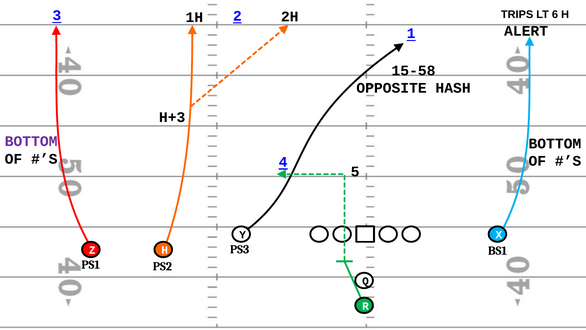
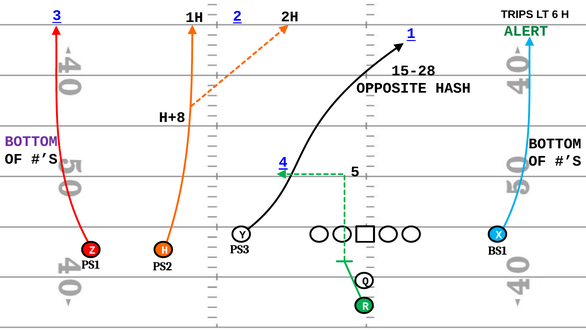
ALERT colour: black -> green
15-58: 15-58 -> 15-28
H+3: H+3 -> H+8
